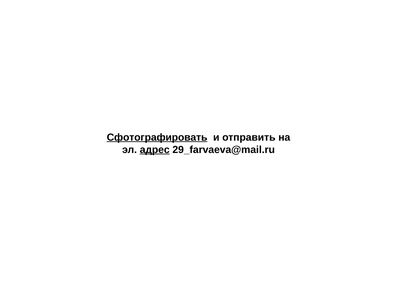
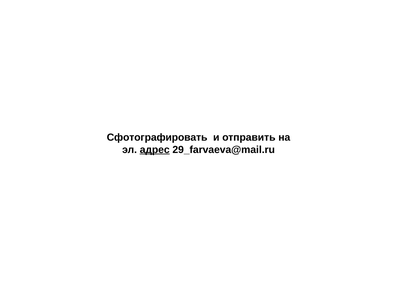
Сфотографировать underline: present -> none
